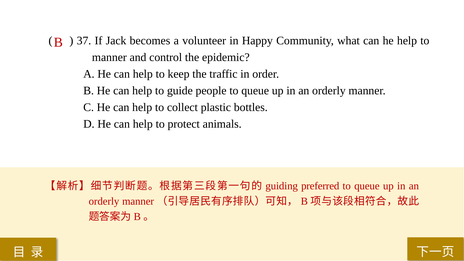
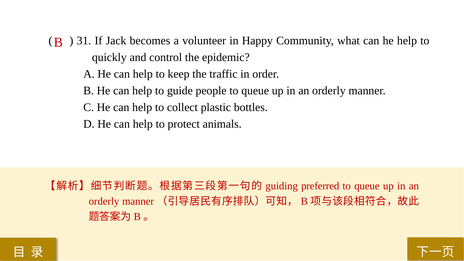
37: 37 -> 31
manner at (109, 57): manner -> quickly
